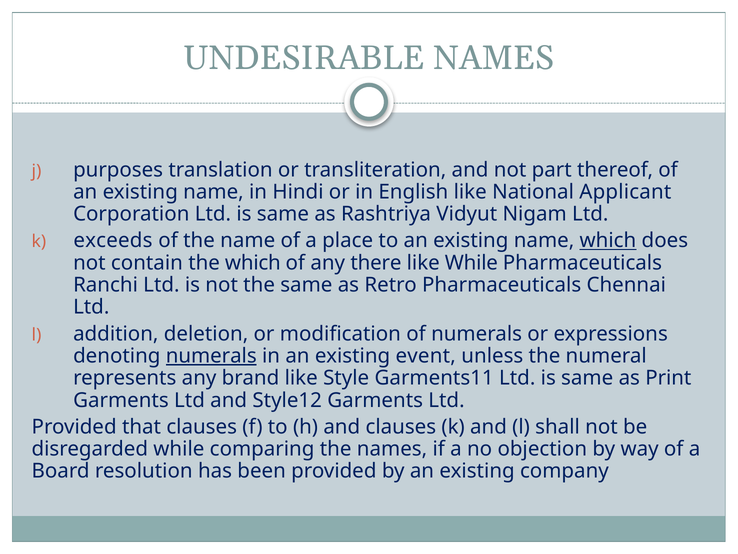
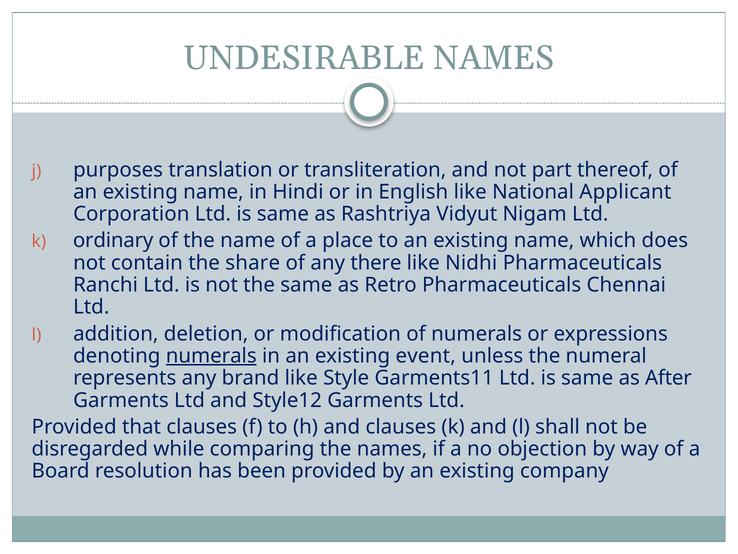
exceeds: exceeds -> ordinary
which at (608, 240) underline: present -> none
the which: which -> share
like While: While -> Nidhi
Print: Print -> After
